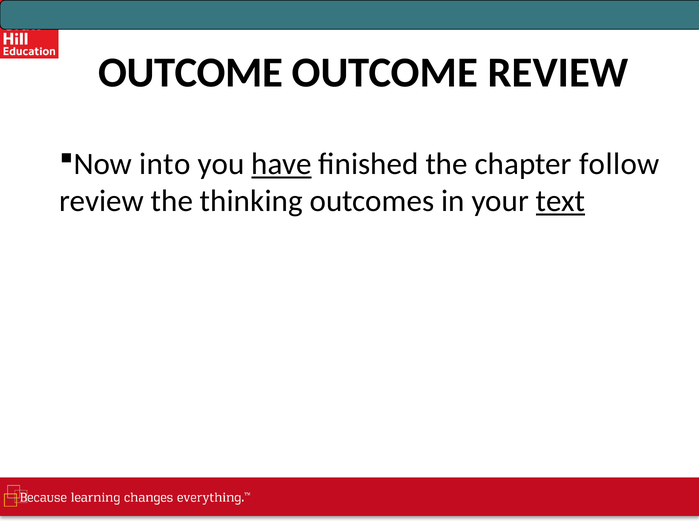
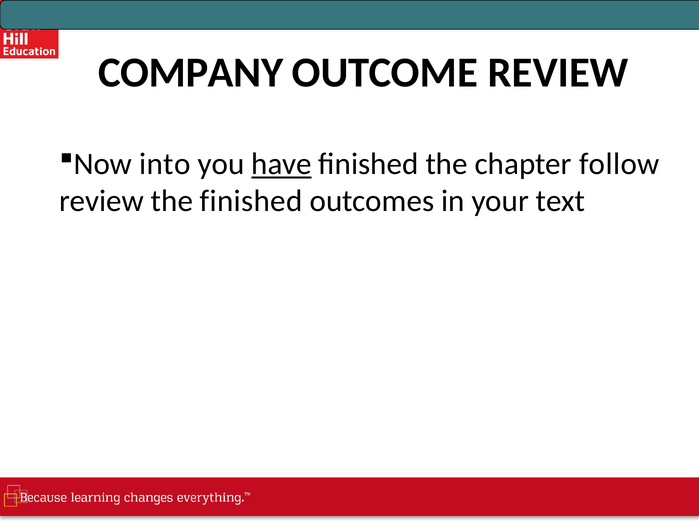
OUTCOME at (191, 73): OUTCOME -> COMPANY
the thinking: thinking -> finished
text underline: present -> none
